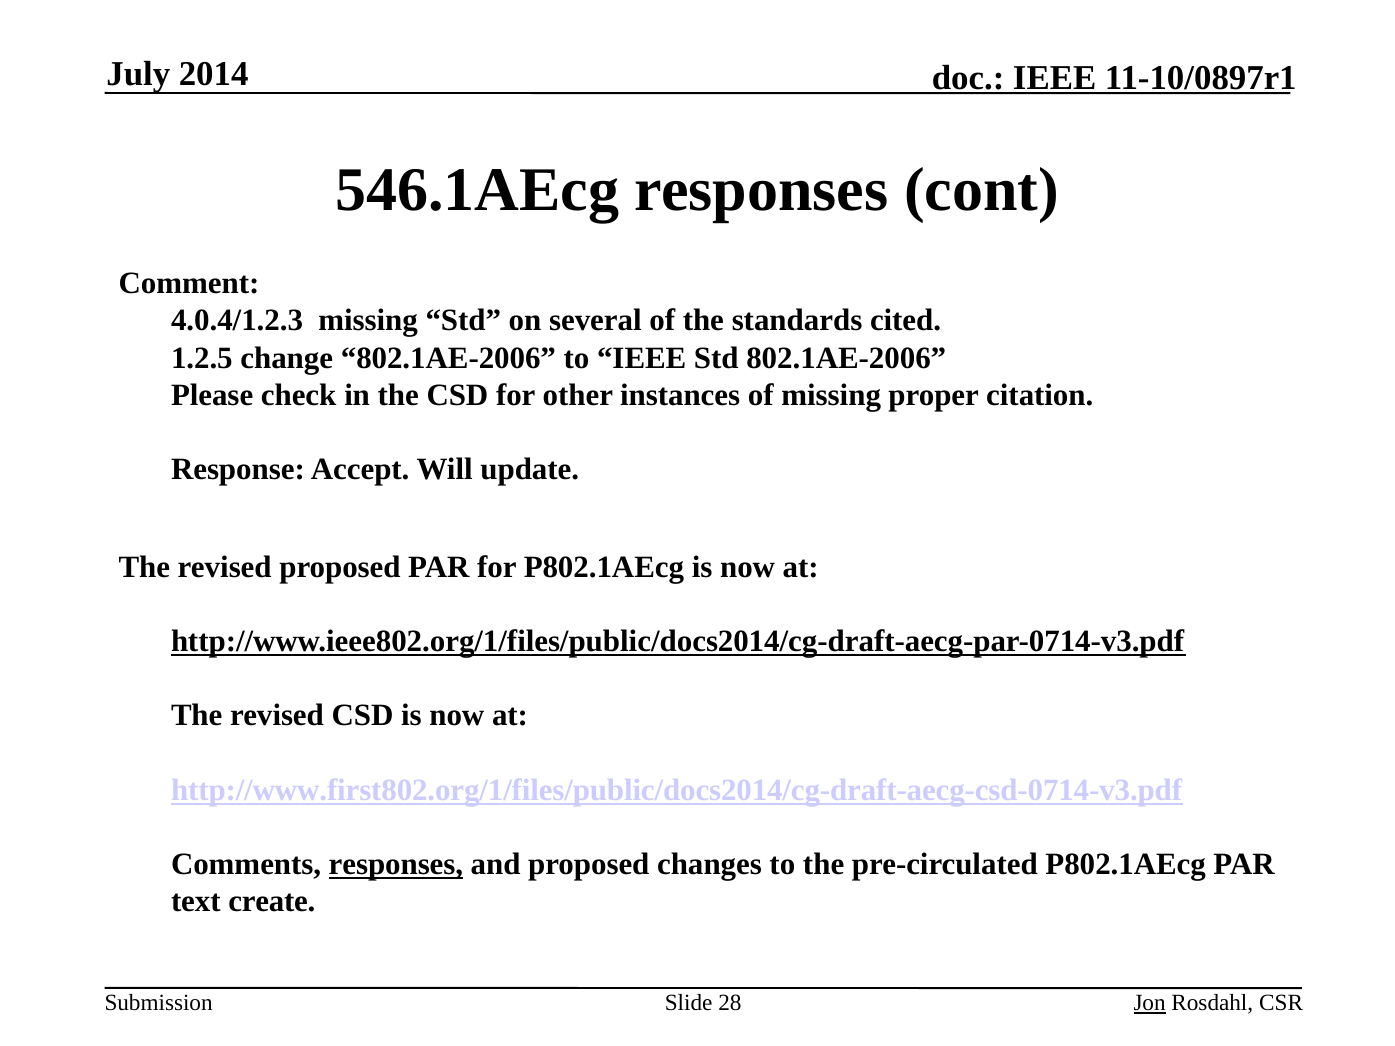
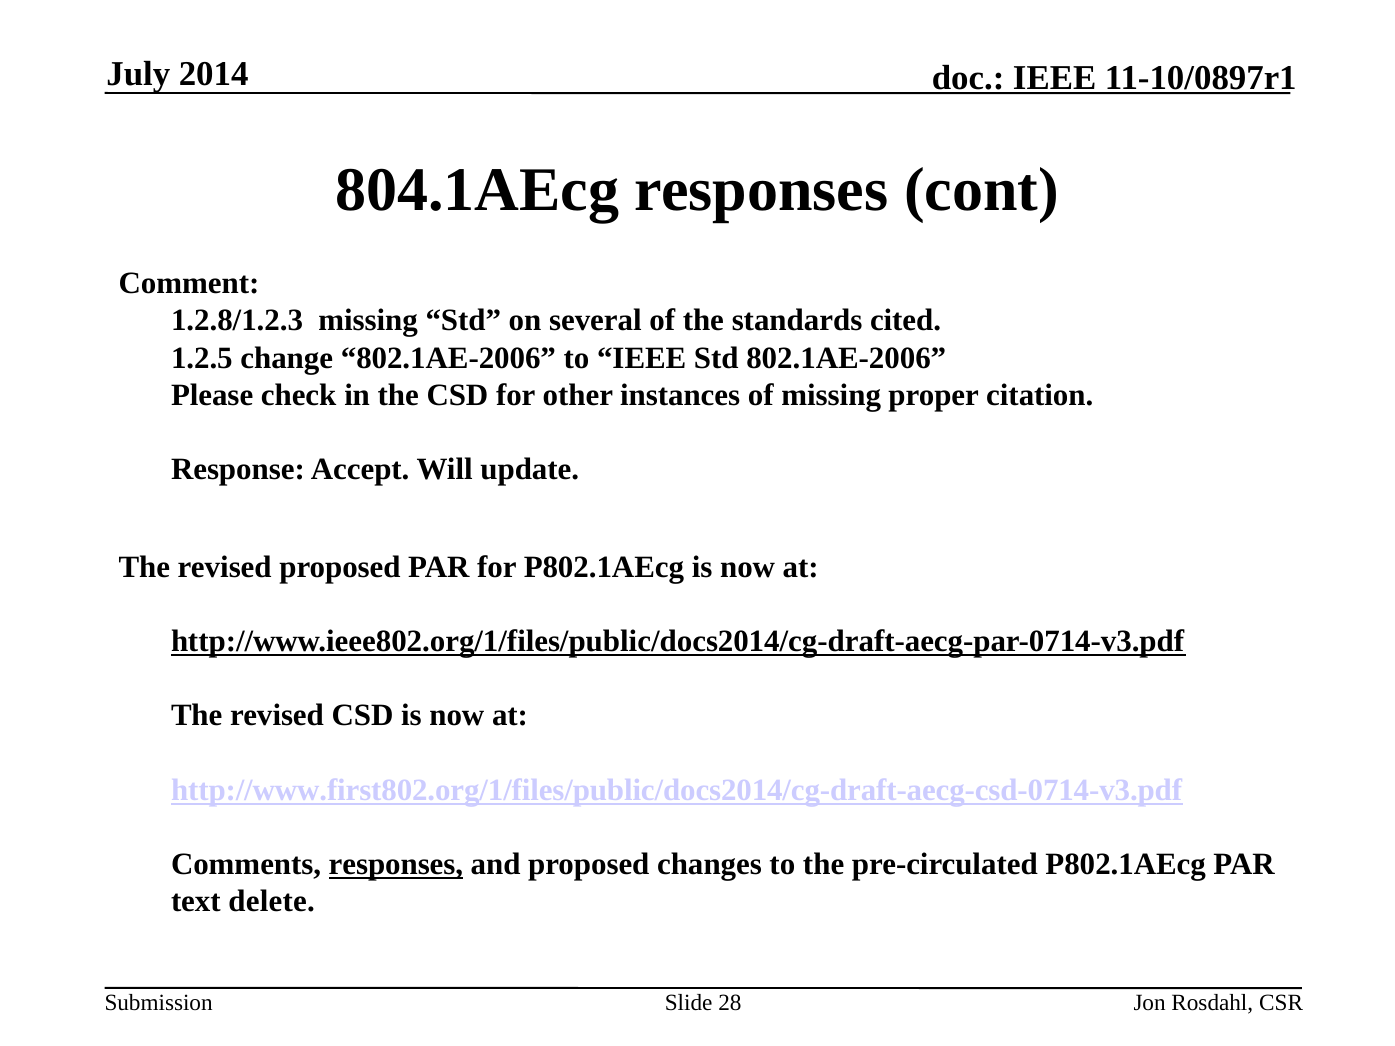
546.1AEcg: 546.1AEcg -> 804.1AEcg
4.0.4/1.2.3: 4.0.4/1.2.3 -> 1.2.8/1.2.3
create: create -> delete
Jon underline: present -> none
